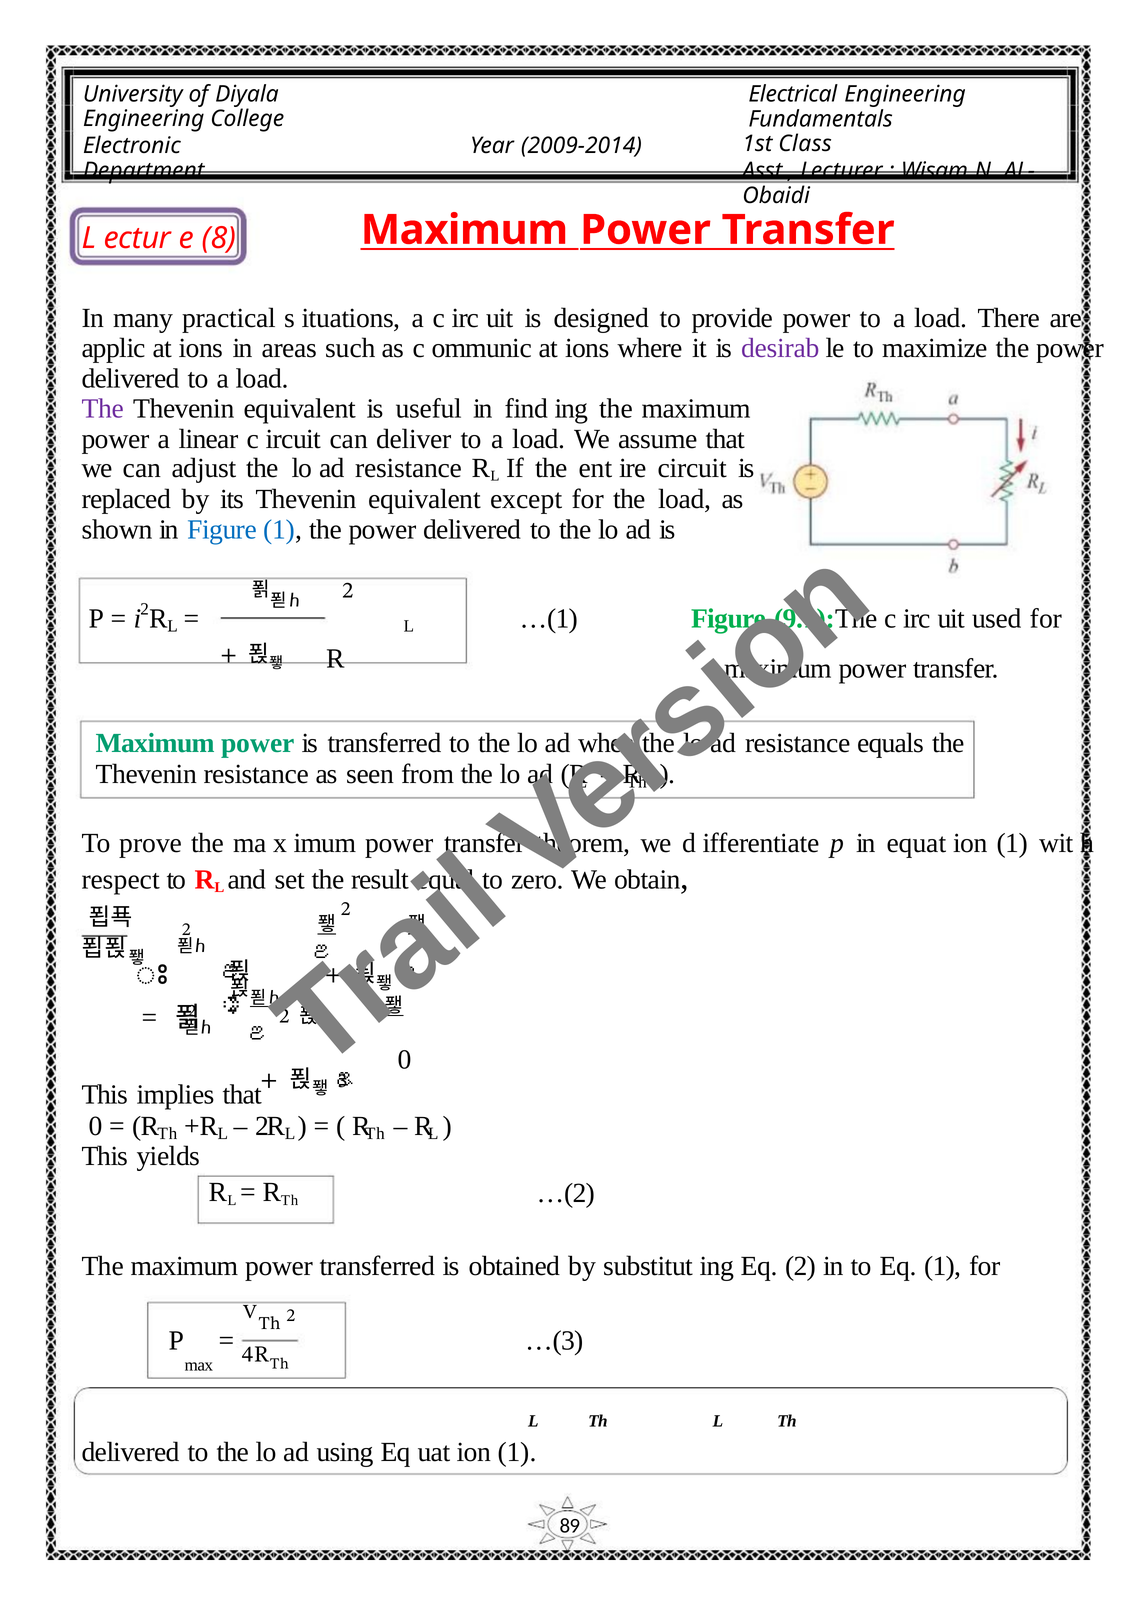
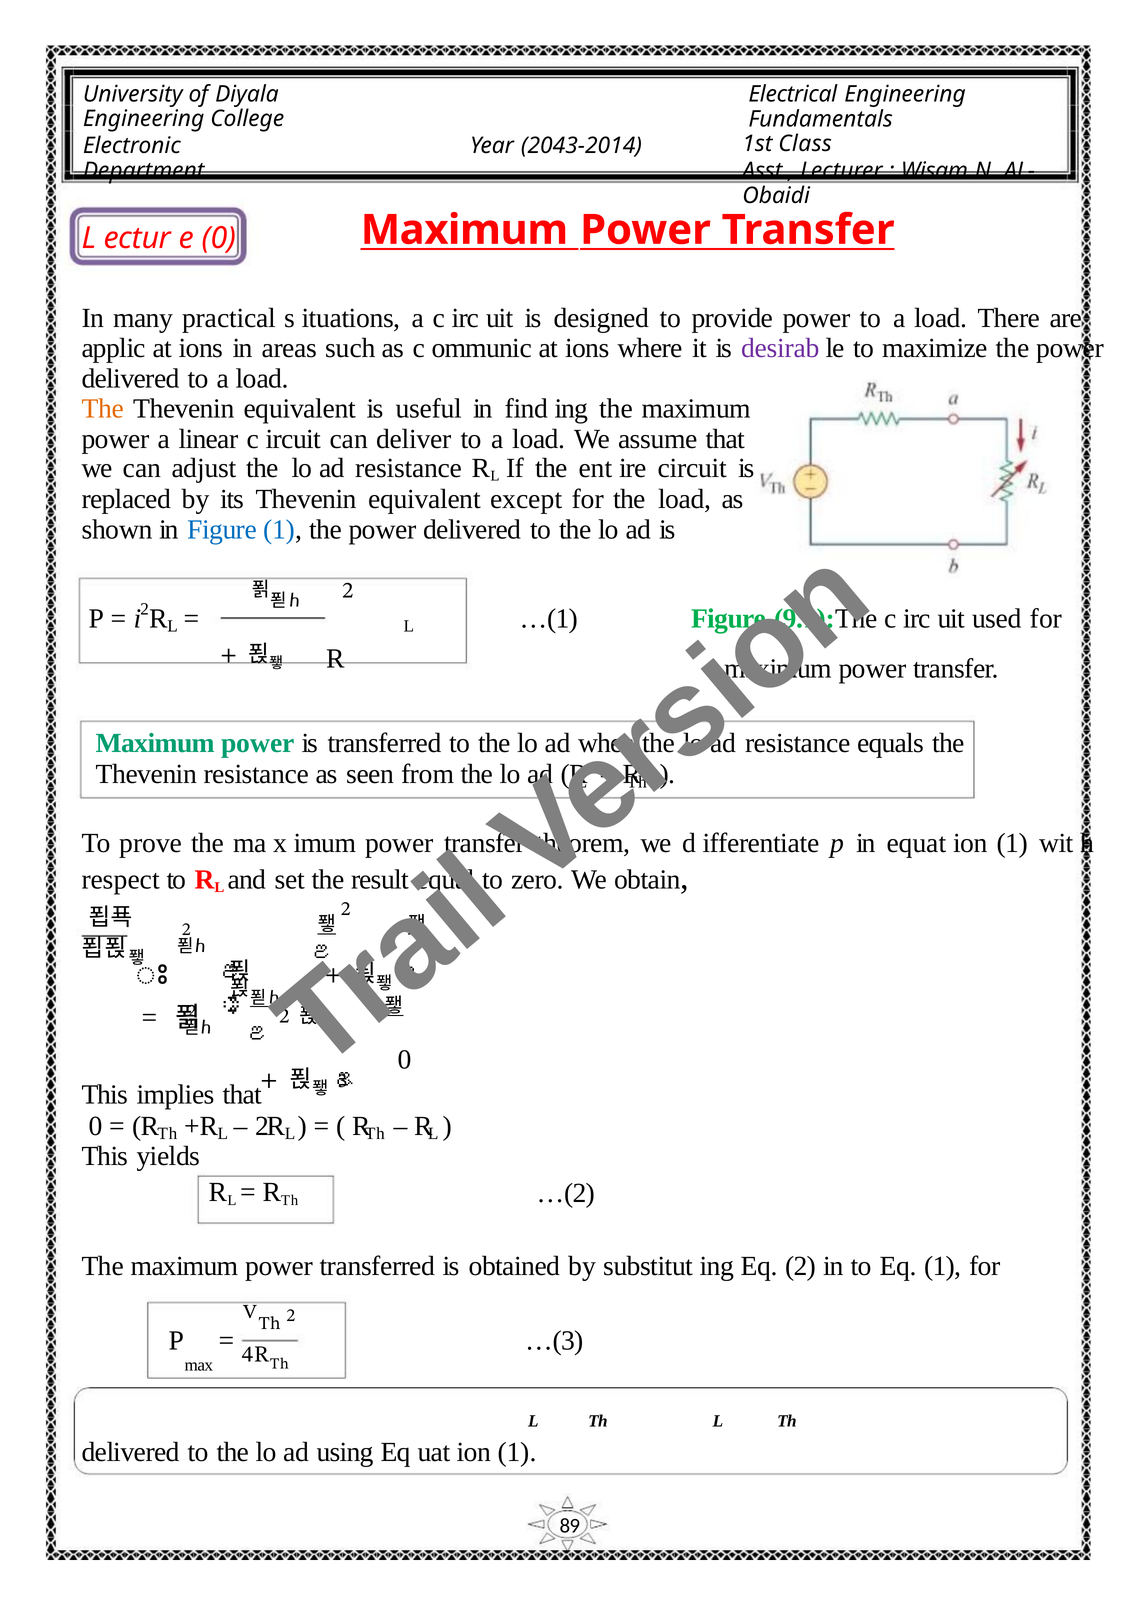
2009-2014: 2009-2014 -> 2043-2014
e 8: 8 -> 0
The at (103, 409) colour: purple -> orange
